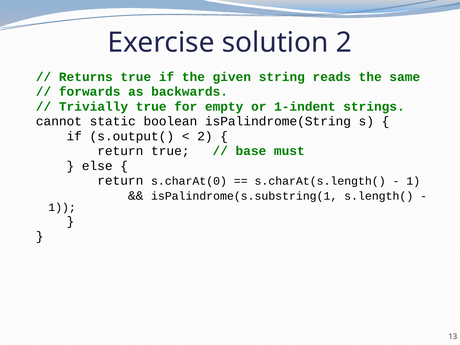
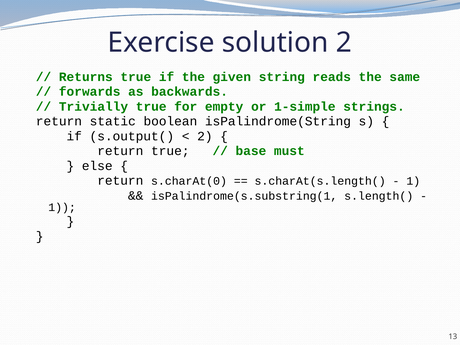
1-indent: 1-indent -> 1-simple
cannot at (59, 121): cannot -> return
